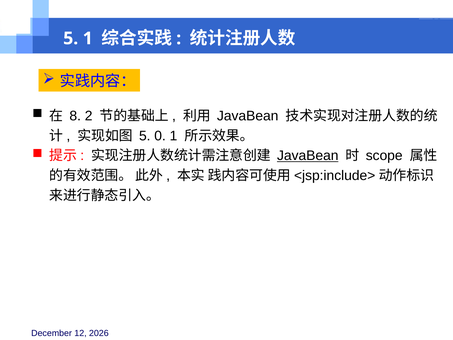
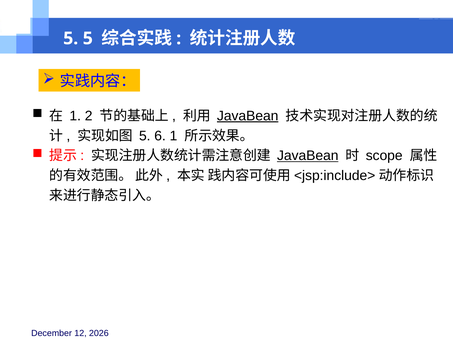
5 1: 1 -> 5
8 at (75, 116): 8 -> 1
JavaBean at (248, 116) underline: none -> present
0: 0 -> 6
